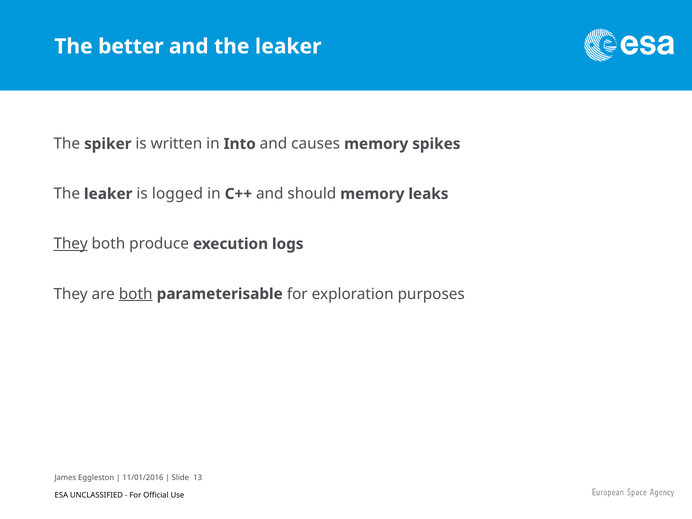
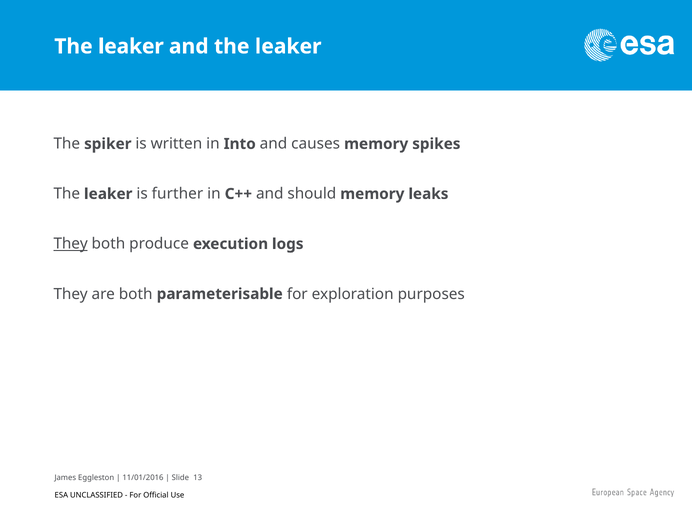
better at (131, 46): better -> leaker
logged: logged -> further
both at (136, 294) underline: present -> none
